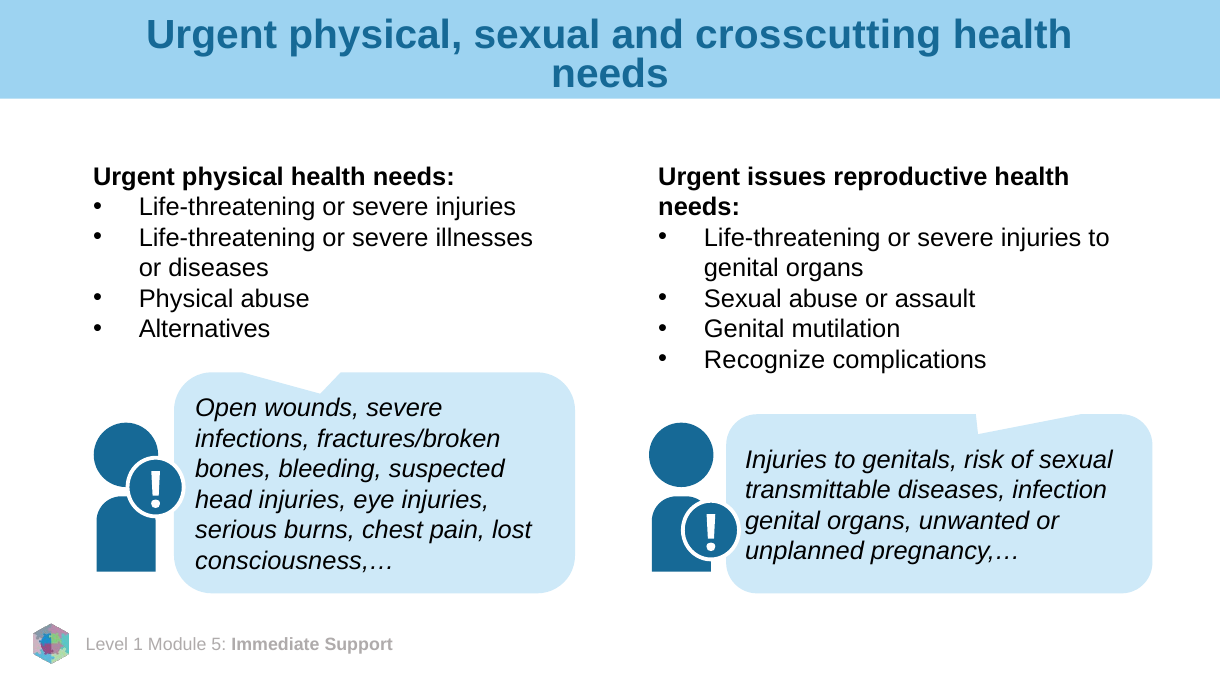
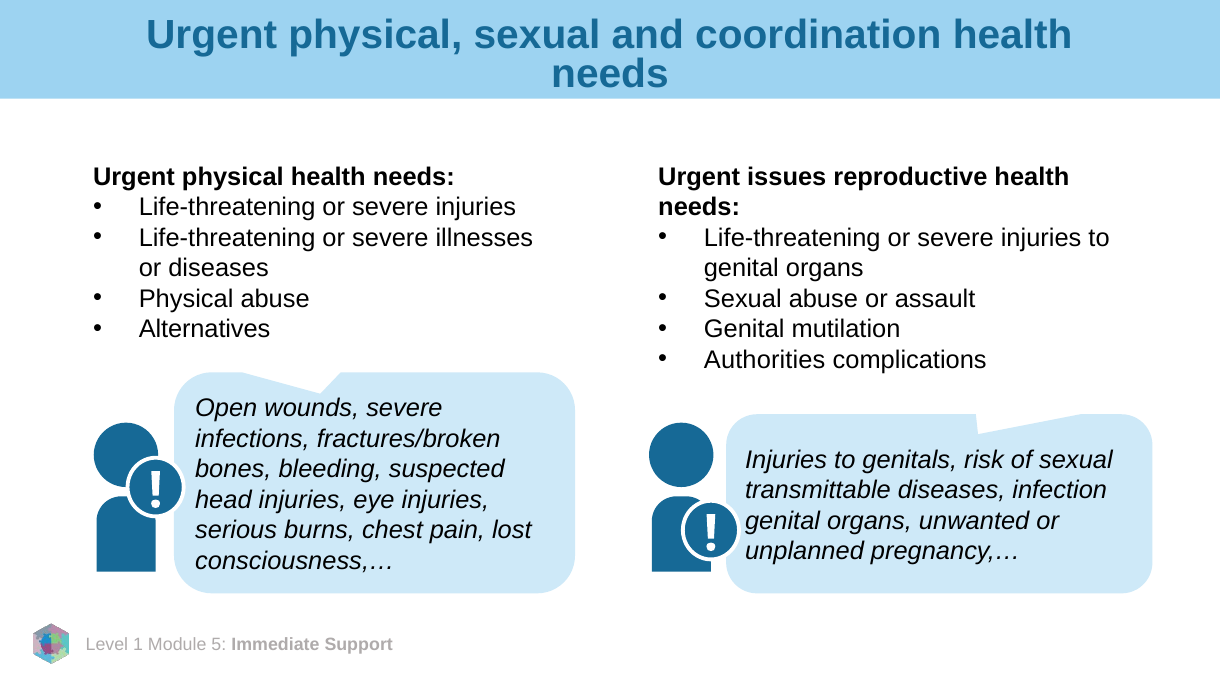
crosscutting: crosscutting -> coordination
Recognize: Recognize -> Authorities
